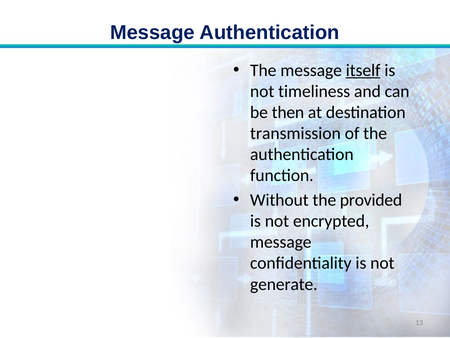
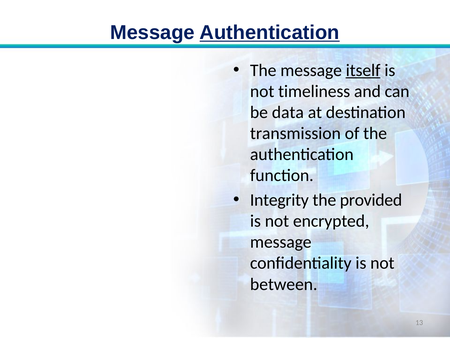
Authentication at (270, 33) underline: none -> present
then: then -> data
Without: Without -> Integrity
generate: generate -> between
